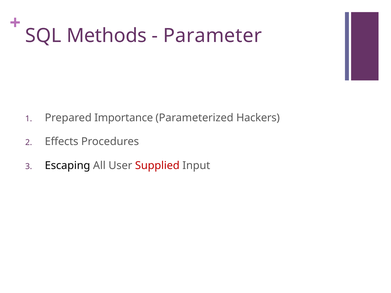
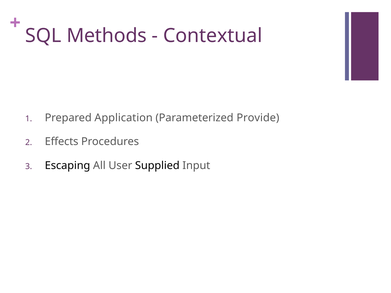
Parameter: Parameter -> Contextual
Importance: Importance -> Application
Hackers: Hackers -> Provide
Supplied colour: red -> black
